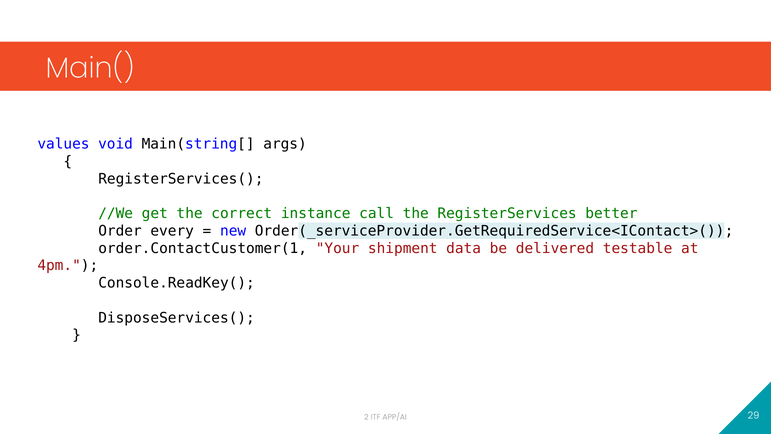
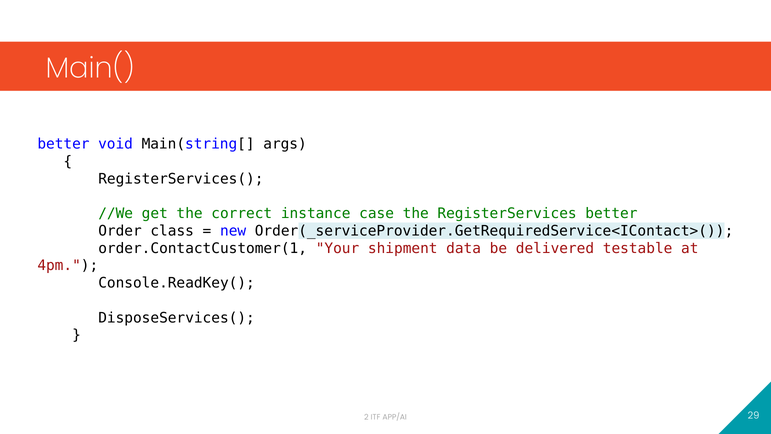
values at (63, 144): values -> better
call: call -> case
every: every -> class
